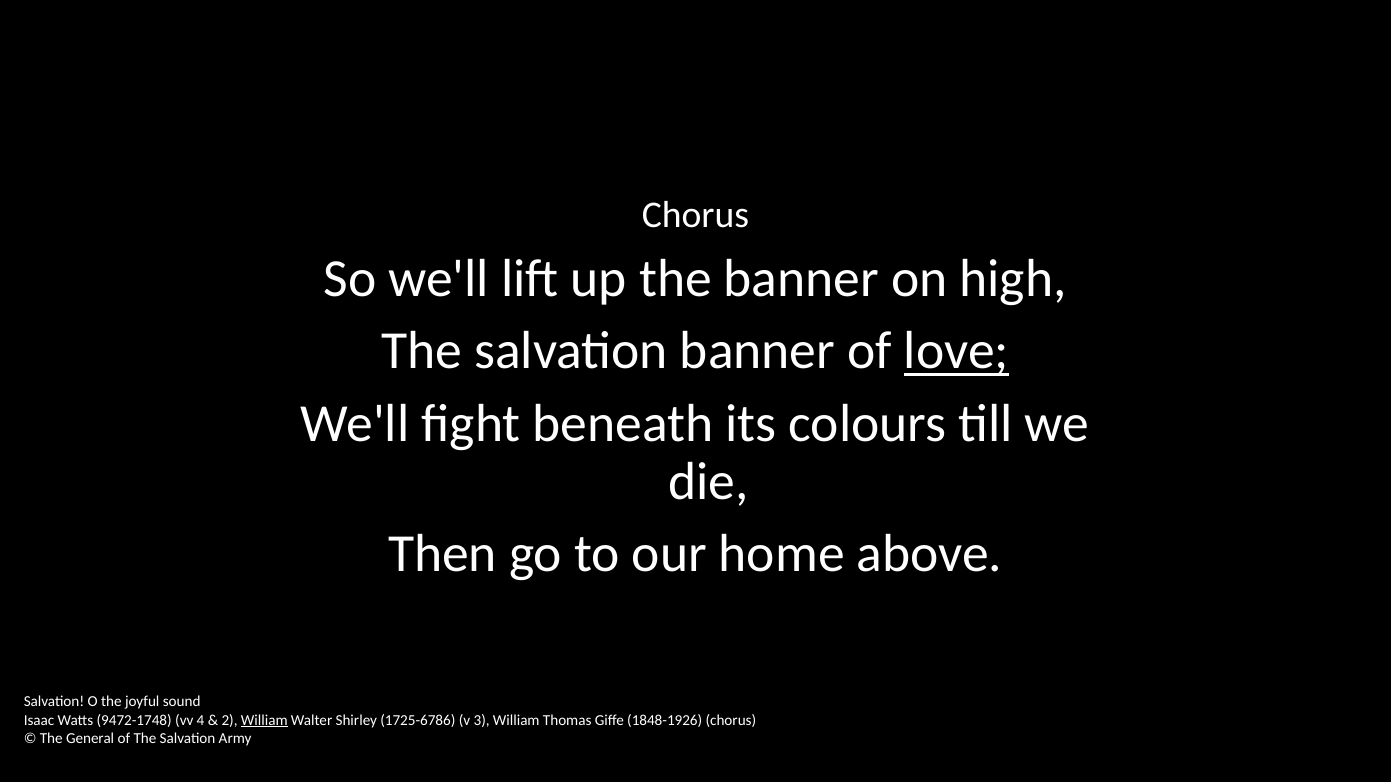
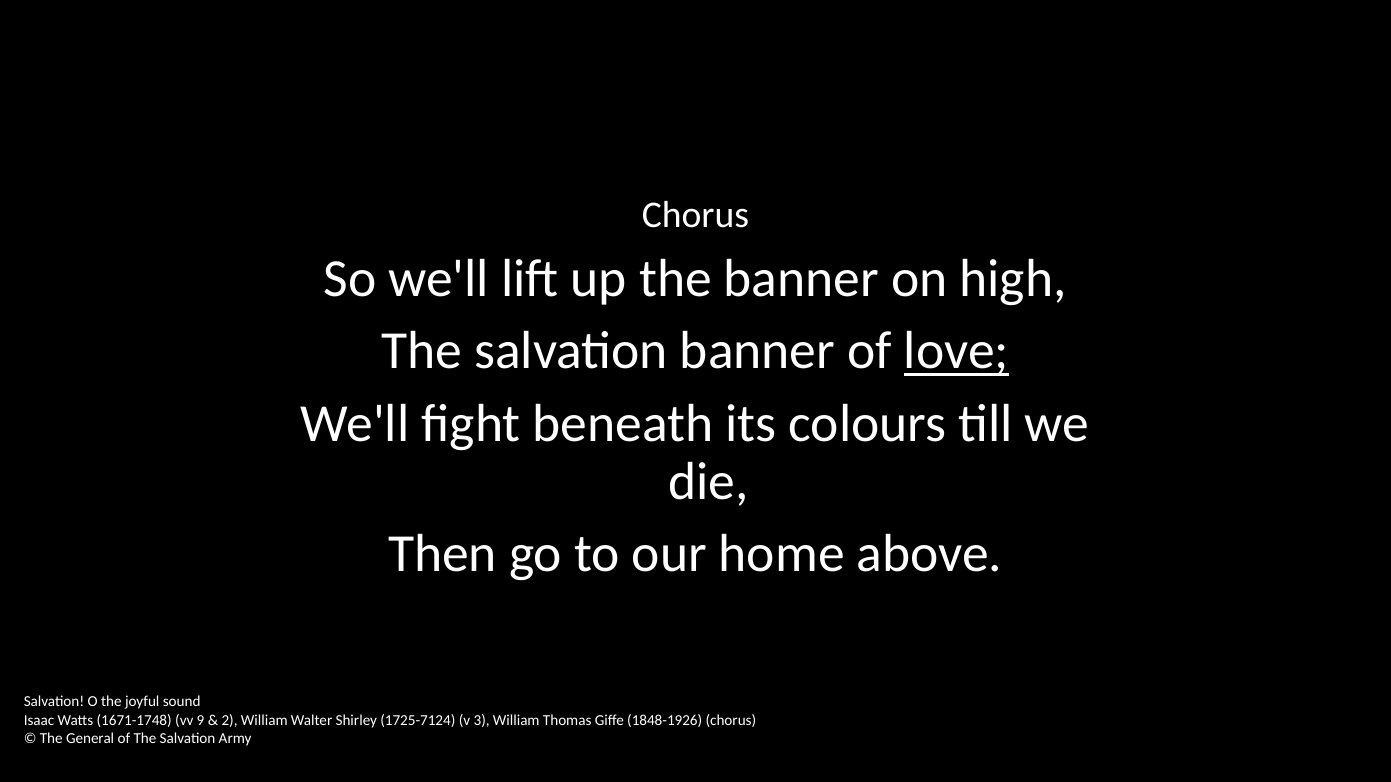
9472-1748: 9472-1748 -> 1671-1748
4: 4 -> 9
William at (264, 720) underline: present -> none
1725-6786: 1725-6786 -> 1725-7124
